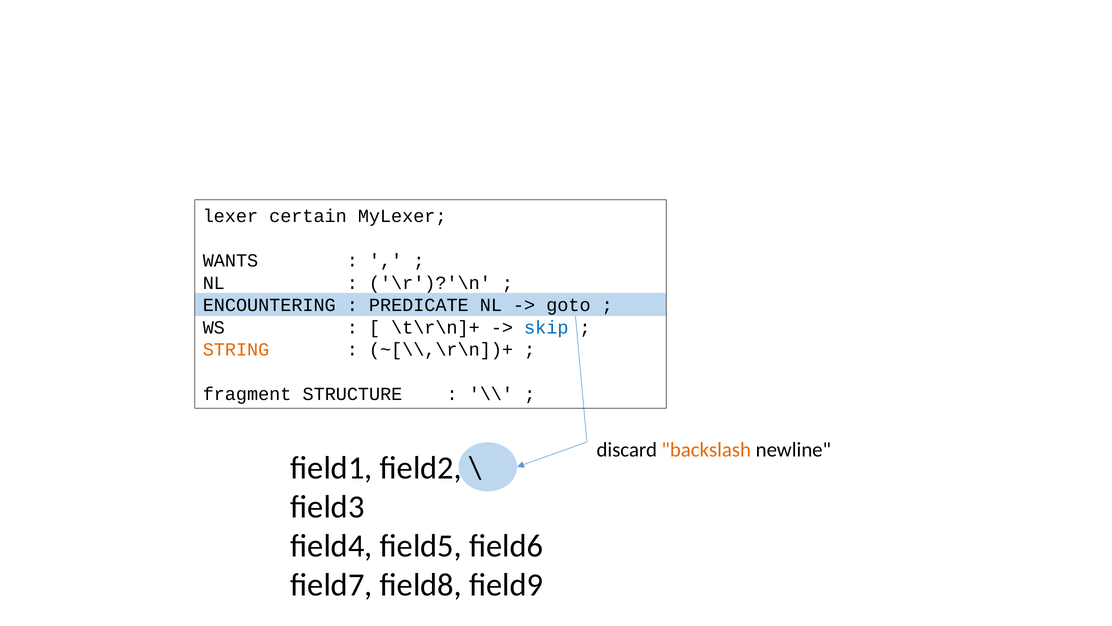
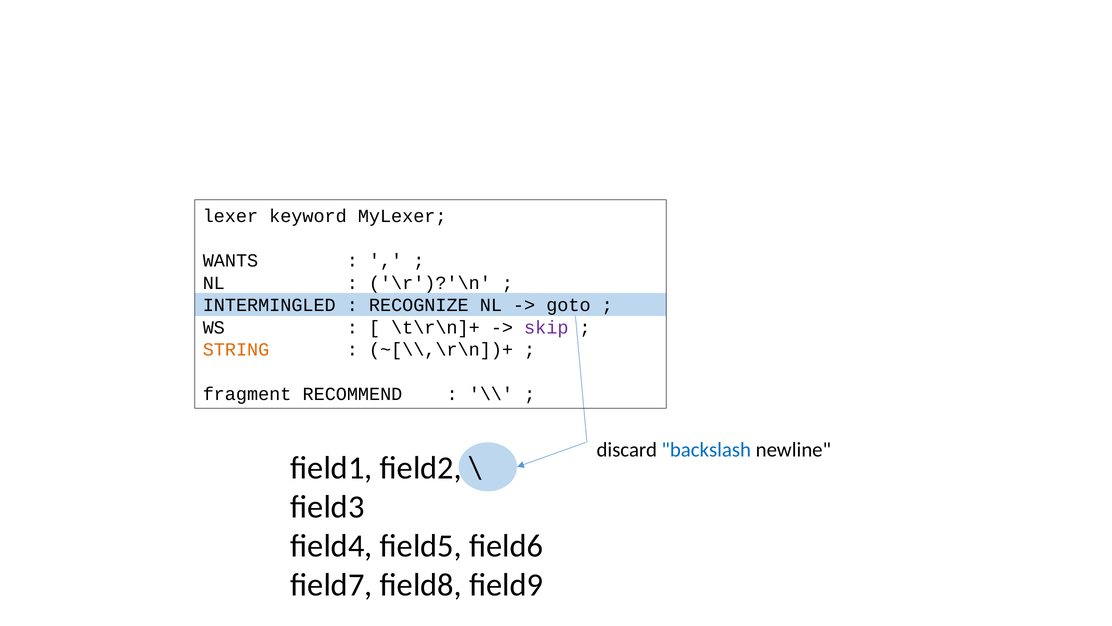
certain: certain -> keyword
ENCOUNTERING: ENCOUNTERING -> INTERMINGLED
PREDICATE: PREDICATE -> RECOGNIZE
skip colour: blue -> purple
STRUCTURE: STRUCTURE -> RECOMMEND
backslash colour: orange -> blue
